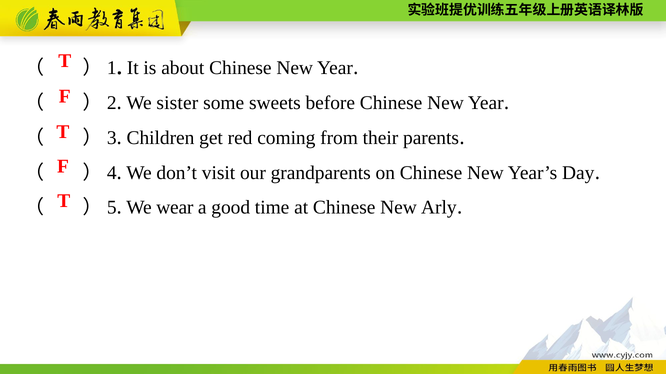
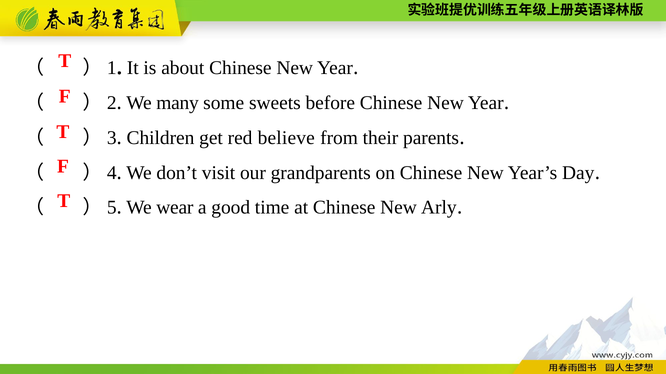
sister: sister -> many
coming: coming -> believe
